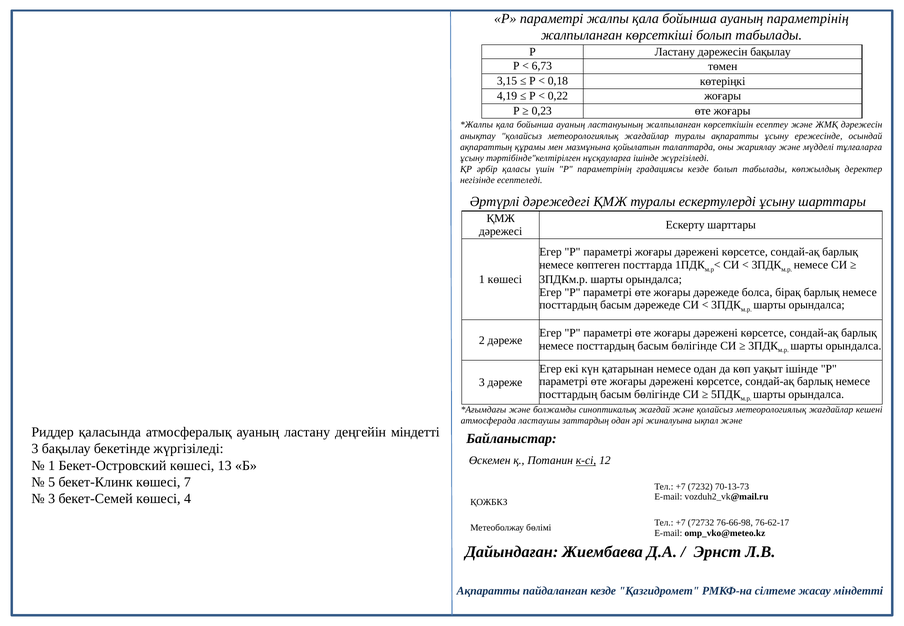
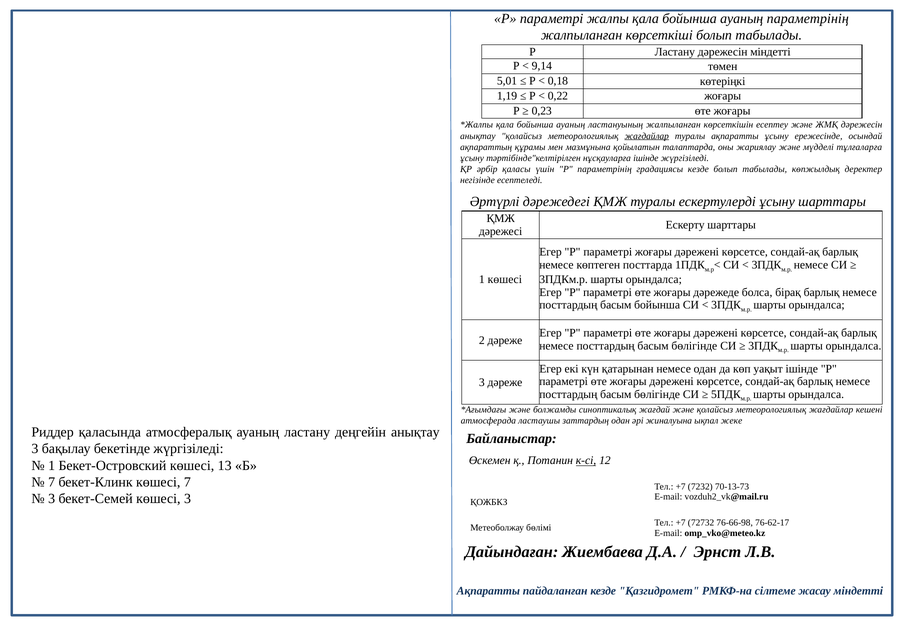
дәрежесін бақылау: бақылау -> міндетті
6,73: 6,73 -> 9,14
3,15: 3,15 -> 5,01
4,19: 4,19 -> 1,19
жағдайлар at (647, 136) underline: none -> present
басым дәрежеде: дәрежеде -> бойынша
ықпал және: және -> жеке
деңгейін міндетті: міндетті -> анықтау
5 at (52, 482): 5 -> 7
көшесі 4: 4 -> 3
